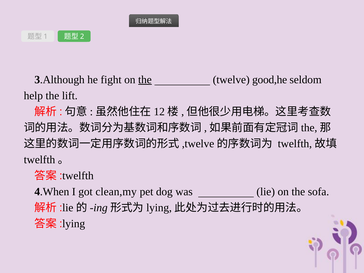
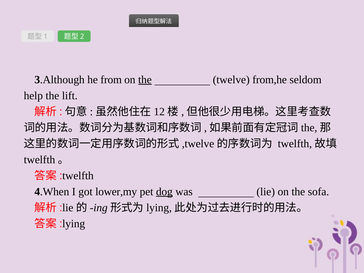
fight: fight -> from
good,he: good,he -> from,he
clean,my: clean,my -> lower,my
dog underline: none -> present
